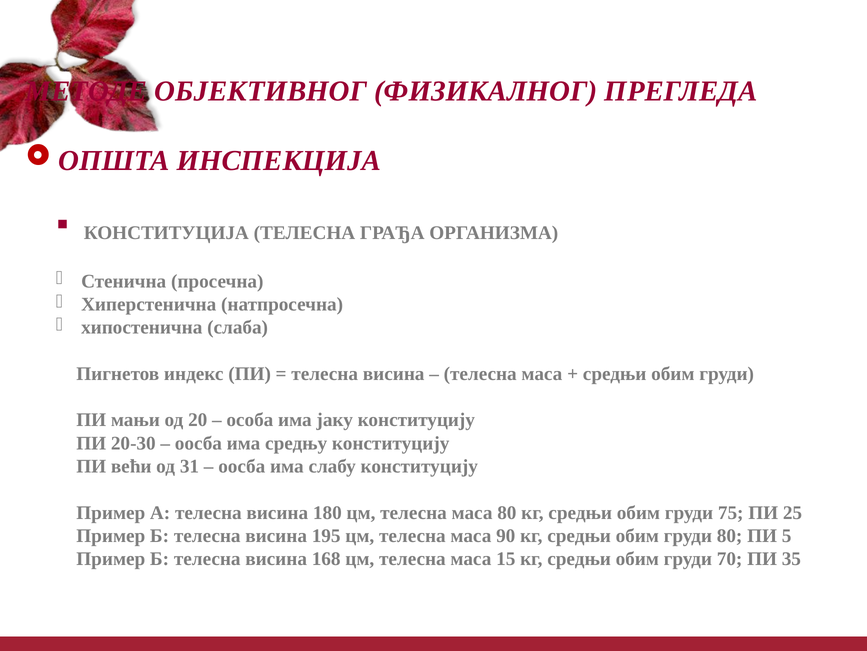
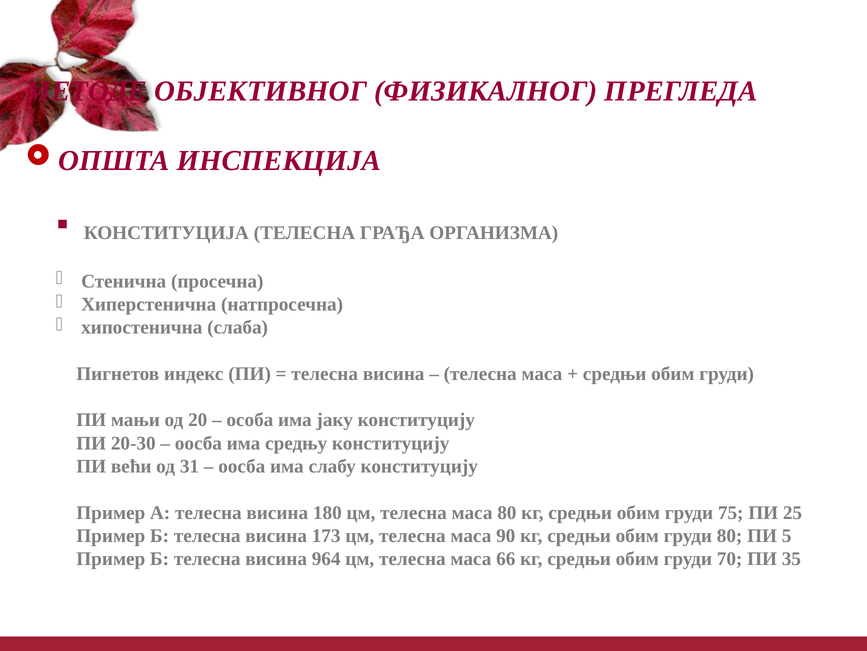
195: 195 -> 173
168: 168 -> 964
15: 15 -> 66
